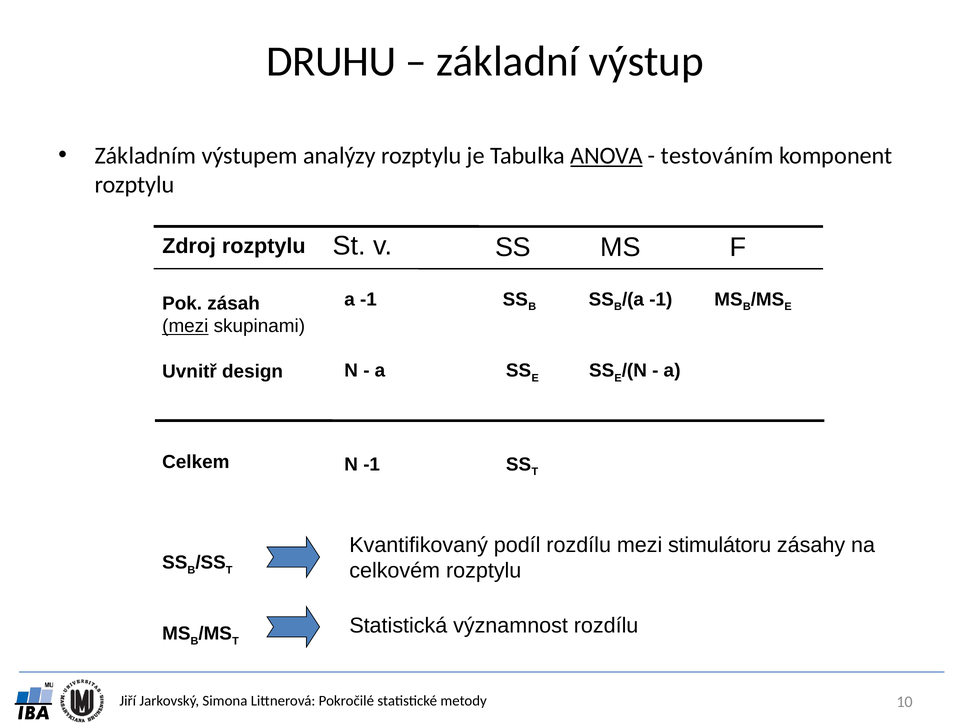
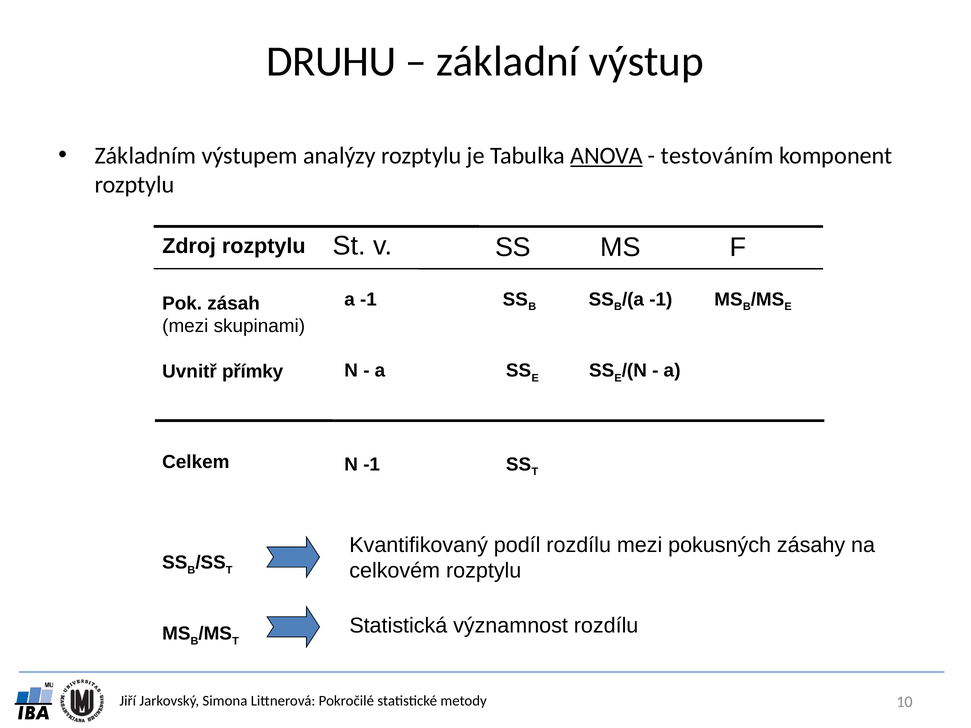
mezi at (185, 326) underline: present -> none
design: design -> přímky
stimulátoru: stimulátoru -> pokusných
